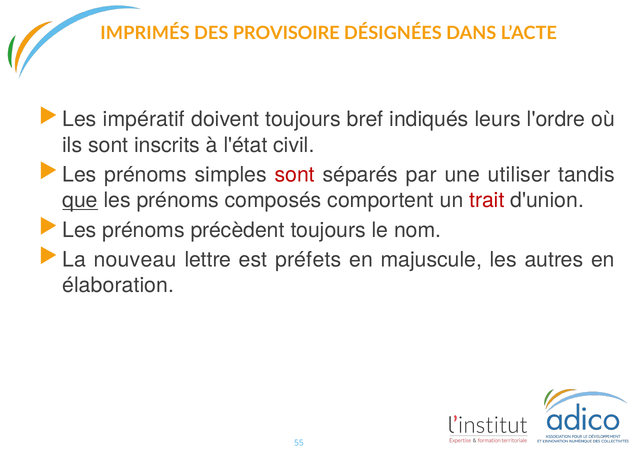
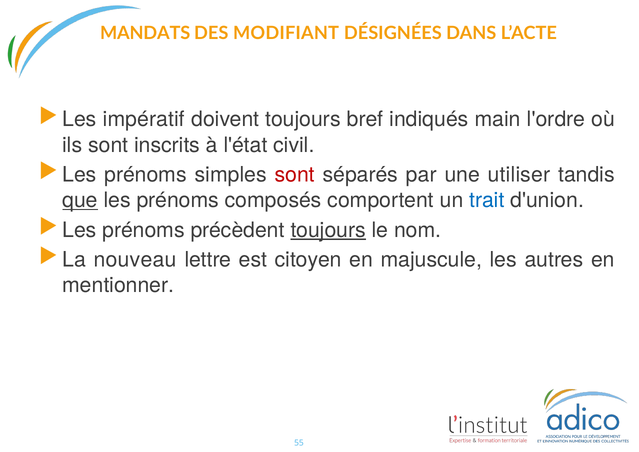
IMPRIMÉS: IMPRIMÉS -> MANDATS
PROVISOIRE: PROVISOIRE -> MODIFIANT
leurs: leurs -> main
trait colour: red -> blue
toujours at (328, 230) underline: none -> present
préfets: préfets -> citoyen
élaboration: élaboration -> mentionner
